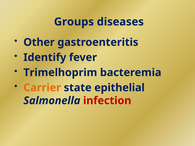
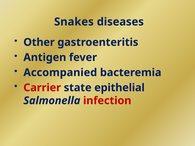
Groups: Groups -> Snakes
Identify: Identify -> Antigen
Trimelhoprim: Trimelhoprim -> Accompanied
Carrier colour: orange -> red
